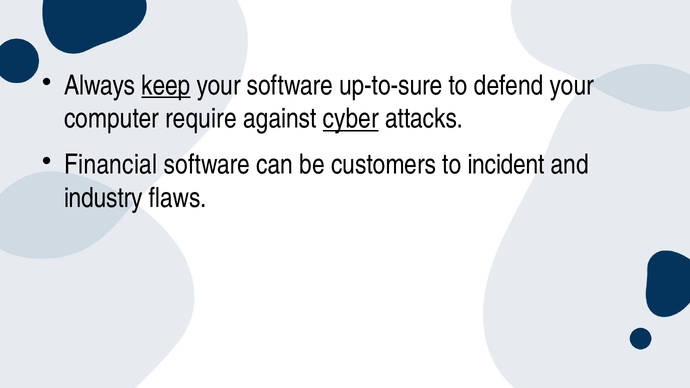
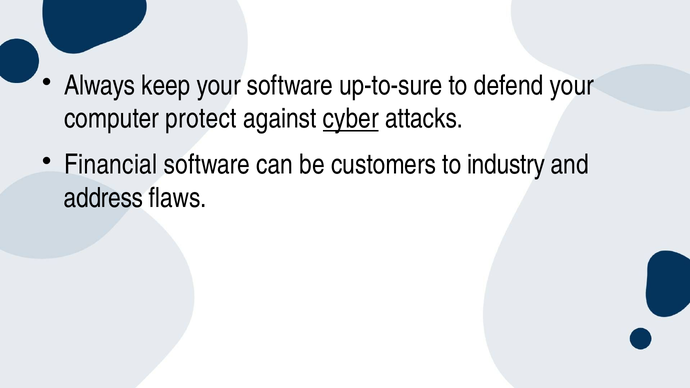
keep underline: present -> none
require: require -> protect
incident: incident -> industry
industry: industry -> address
